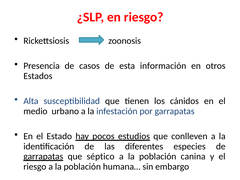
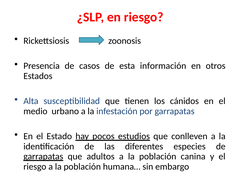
séptico: séptico -> adultos
